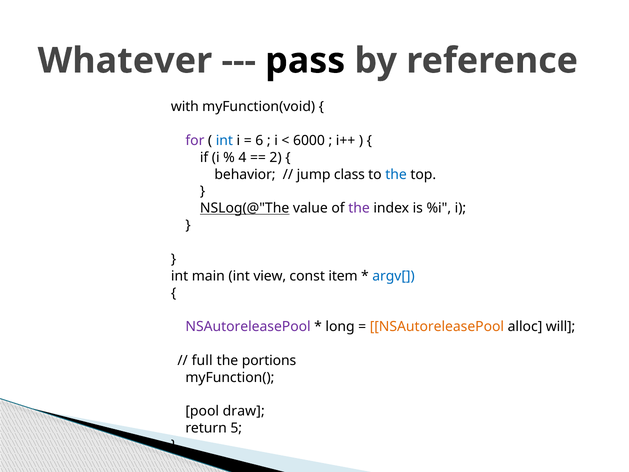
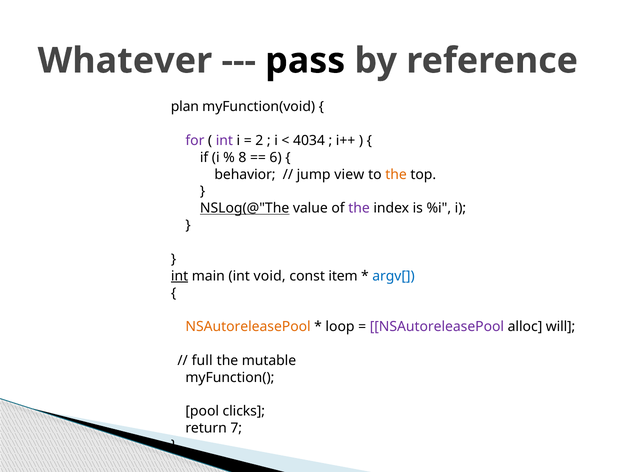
with: with -> plan
int at (224, 141) colour: blue -> purple
6: 6 -> 2
6000: 6000 -> 4034
4: 4 -> 8
2: 2 -> 6
class: class -> view
the at (396, 174) colour: blue -> orange
int at (180, 276) underline: none -> present
view: view -> void
NSAutoreleasePool at (248, 327) colour: purple -> orange
long: long -> loop
NSAutoreleasePool at (437, 327) colour: orange -> purple
portions: portions -> mutable
draw: draw -> clicks
5: 5 -> 7
